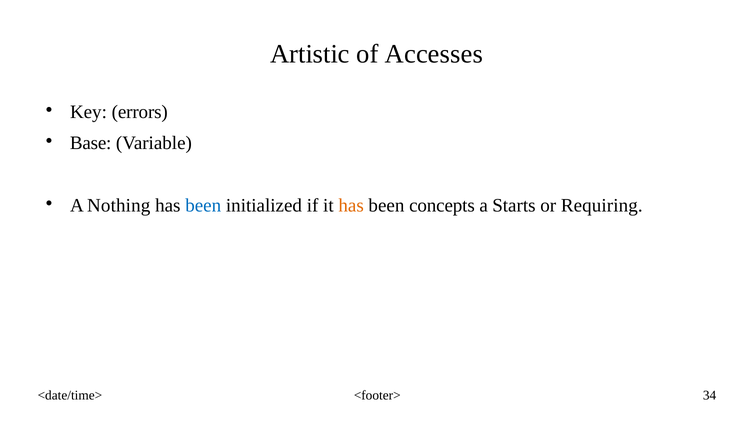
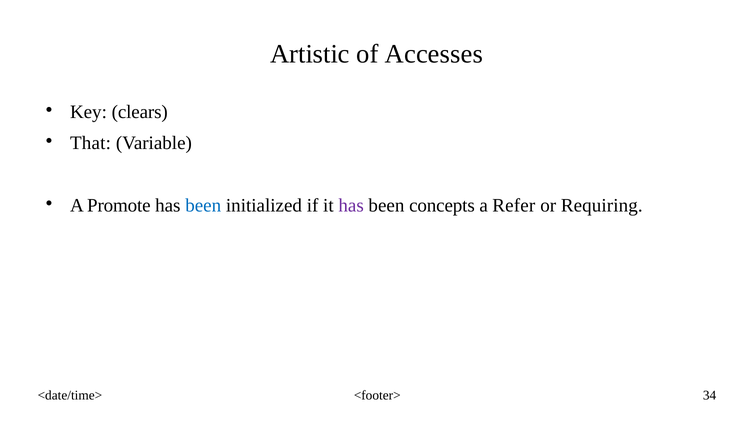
errors: errors -> clears
Base: Base -> That
Nothing: Nothing -> Promote
has at (351, 206) colour: orange -> purple
Starts: Starts -> Refer
